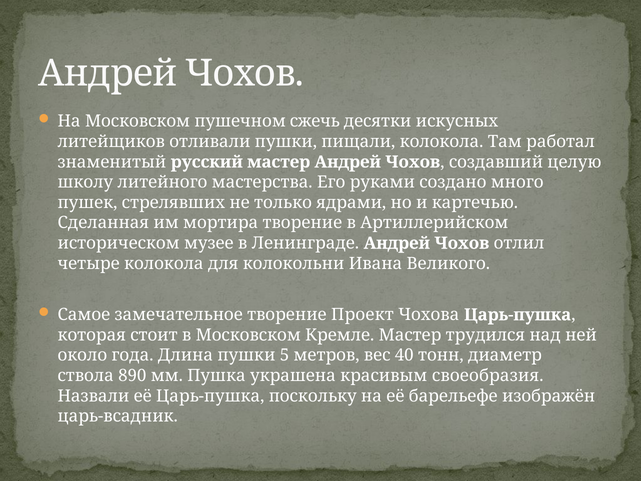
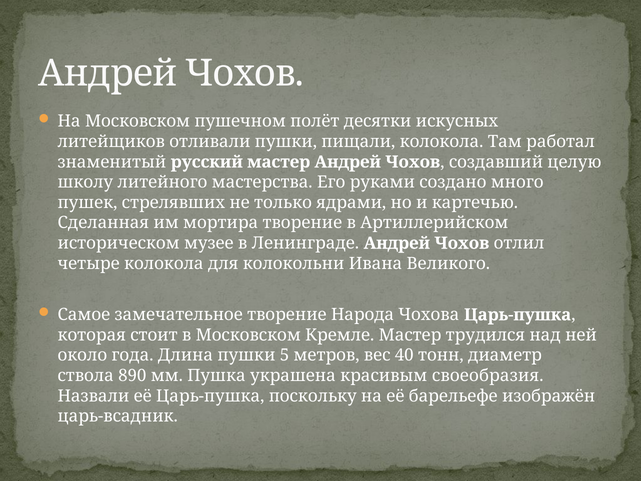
сжечь: сжечь -> полёт
Проект: Проект -> Народа
